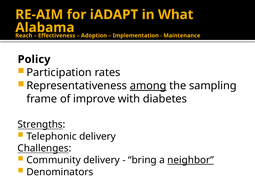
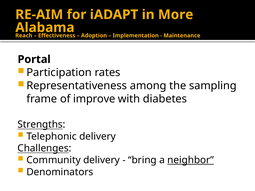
What: What -> More
Policy: Policy -> Portal
among underline: present -> none
